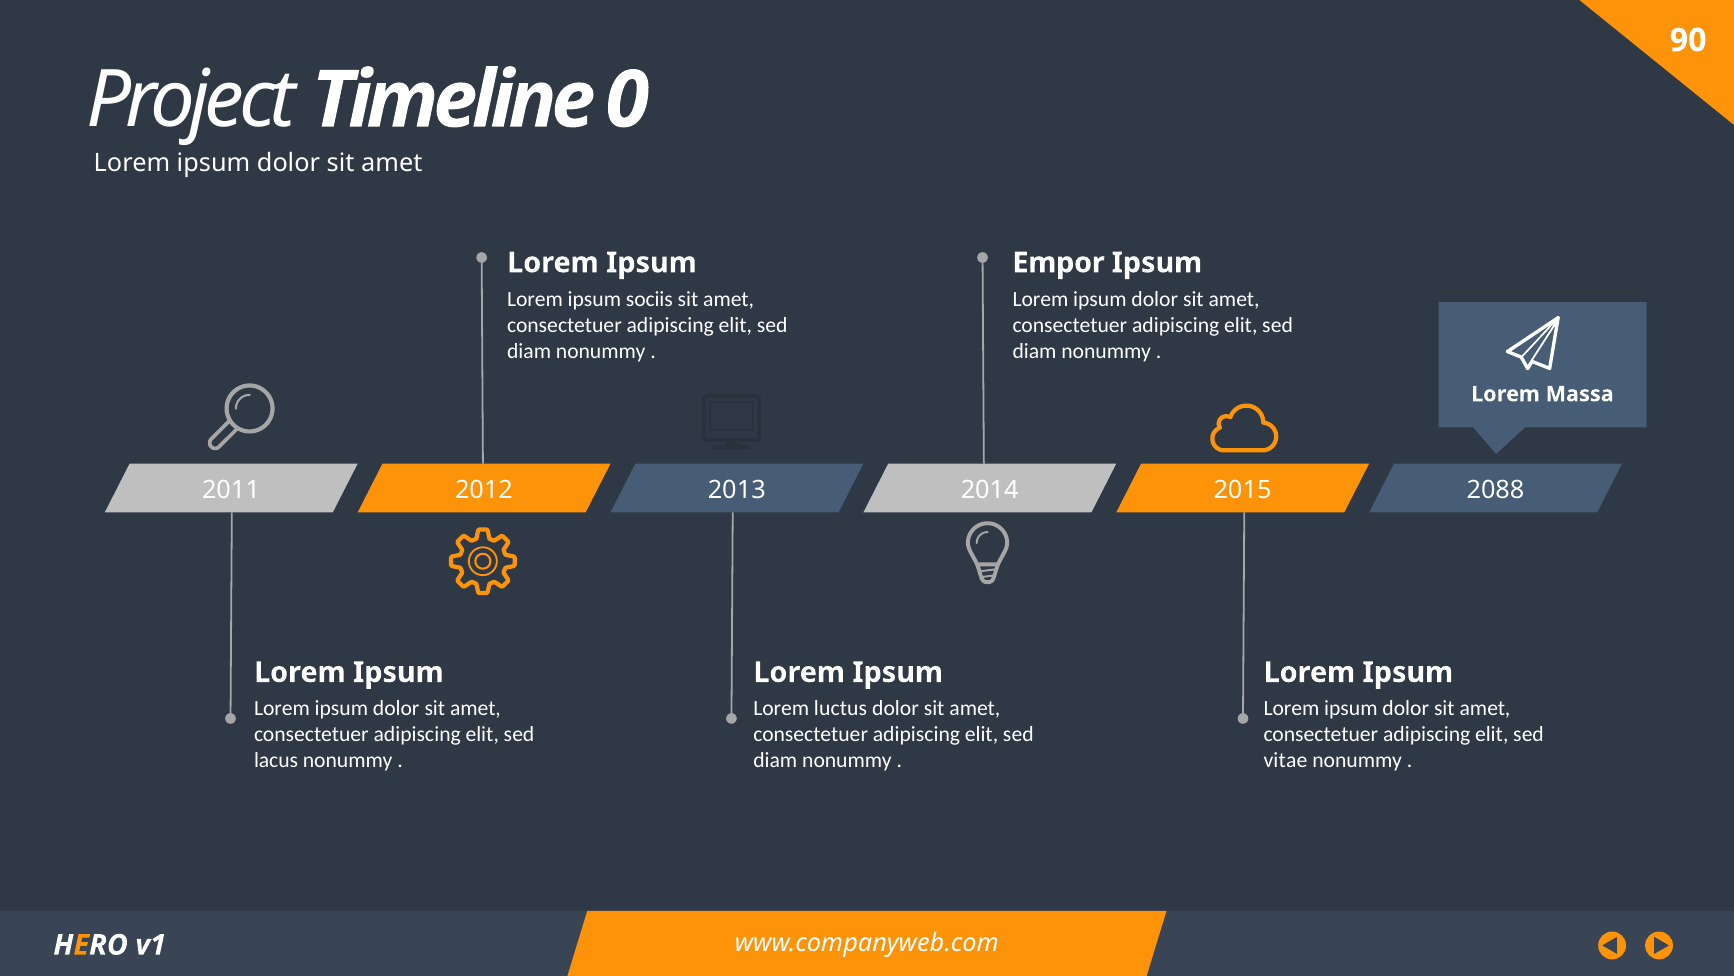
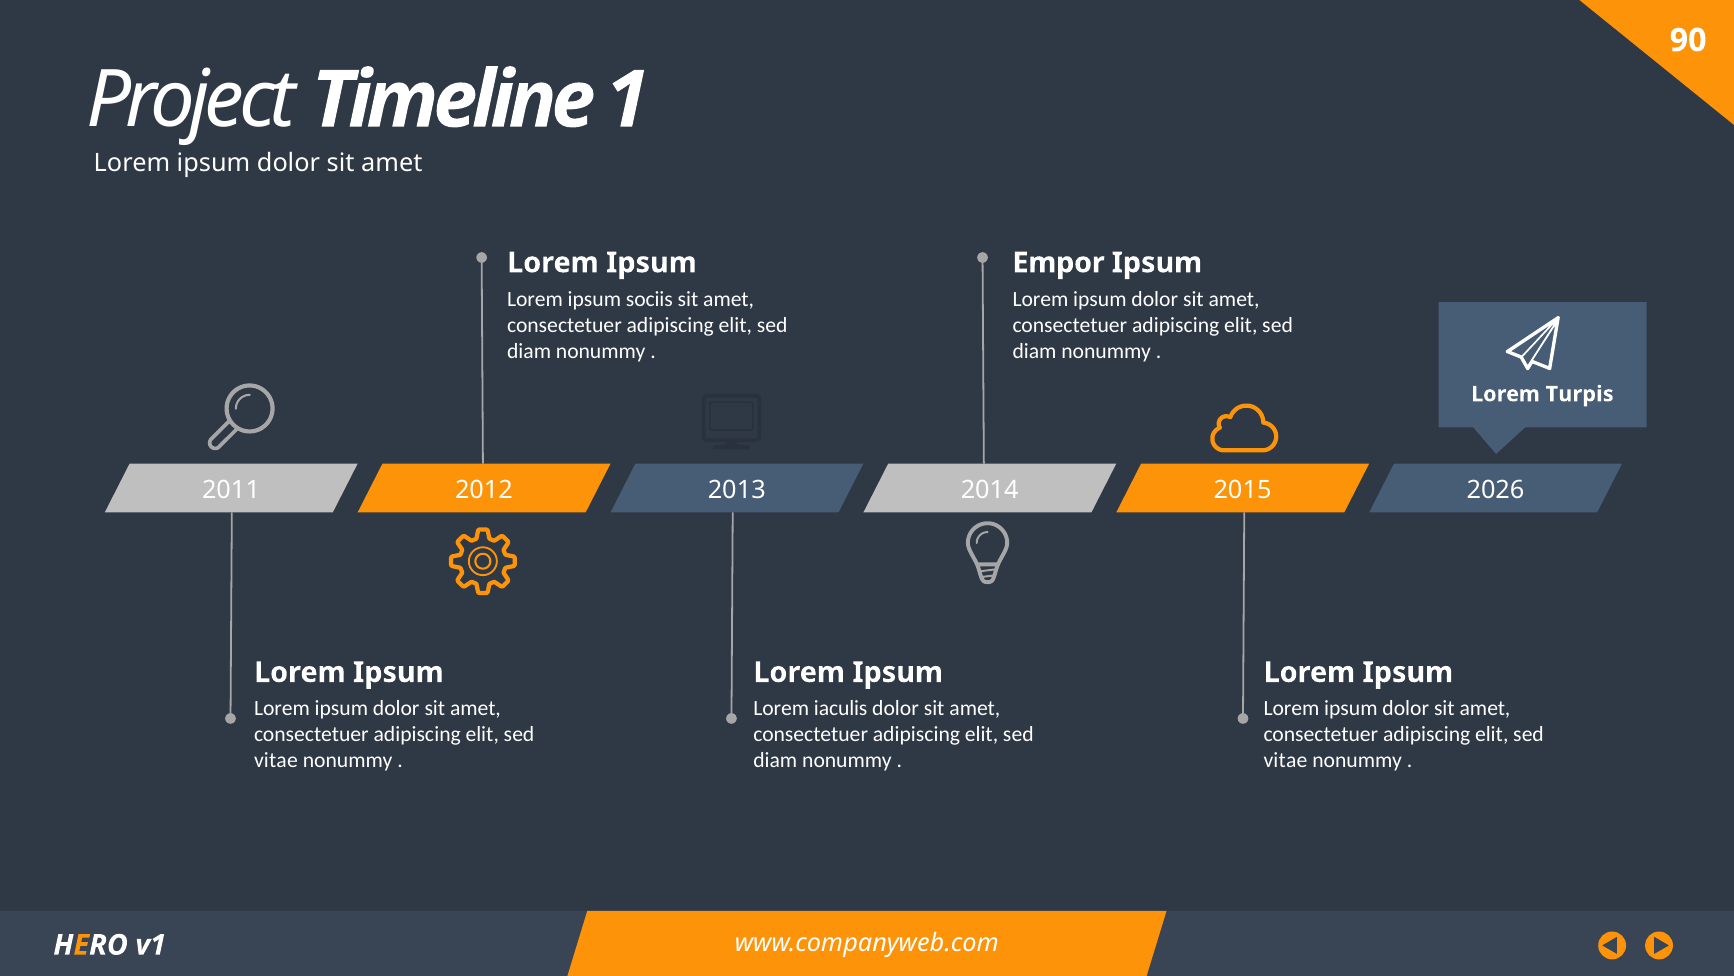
0: 0 -> 1
Massa: Massa -> Turpis
2088: 2088 -> 2026
luctus: luctus -> iaculis
lacus at (276, 760): lacus -> vitae
